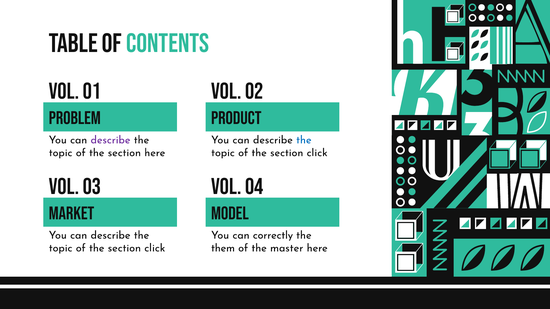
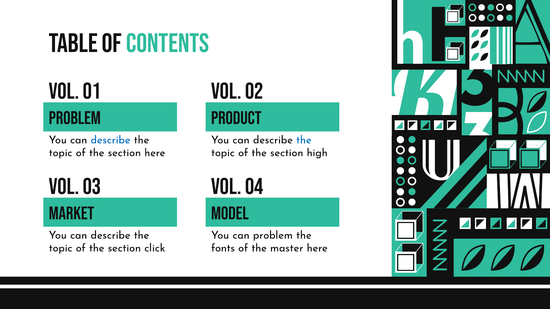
describe at (110, 140) colour: purple -> blue
click at (317, 153): click -> high
can correctly: correctly -> problem
them: them -> fonts
